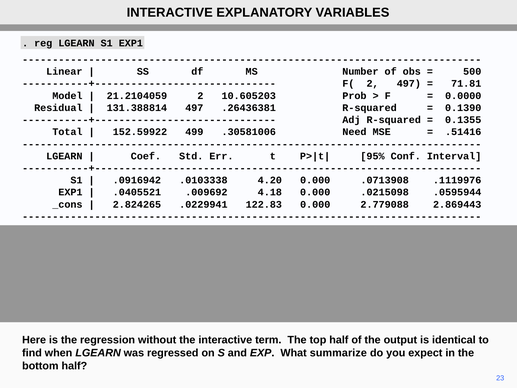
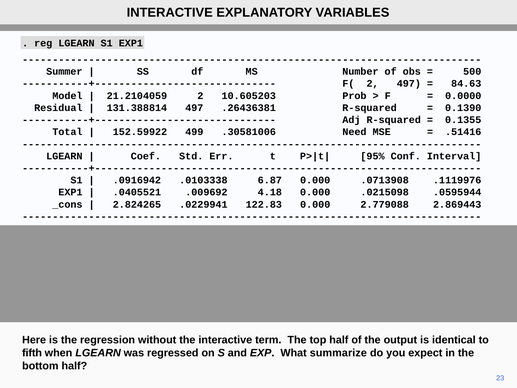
Linear: Linear -> Summer
71.81: 71.81 -> 84.63
4.20: 4.20 -> 6.87
find: find -> fifth
